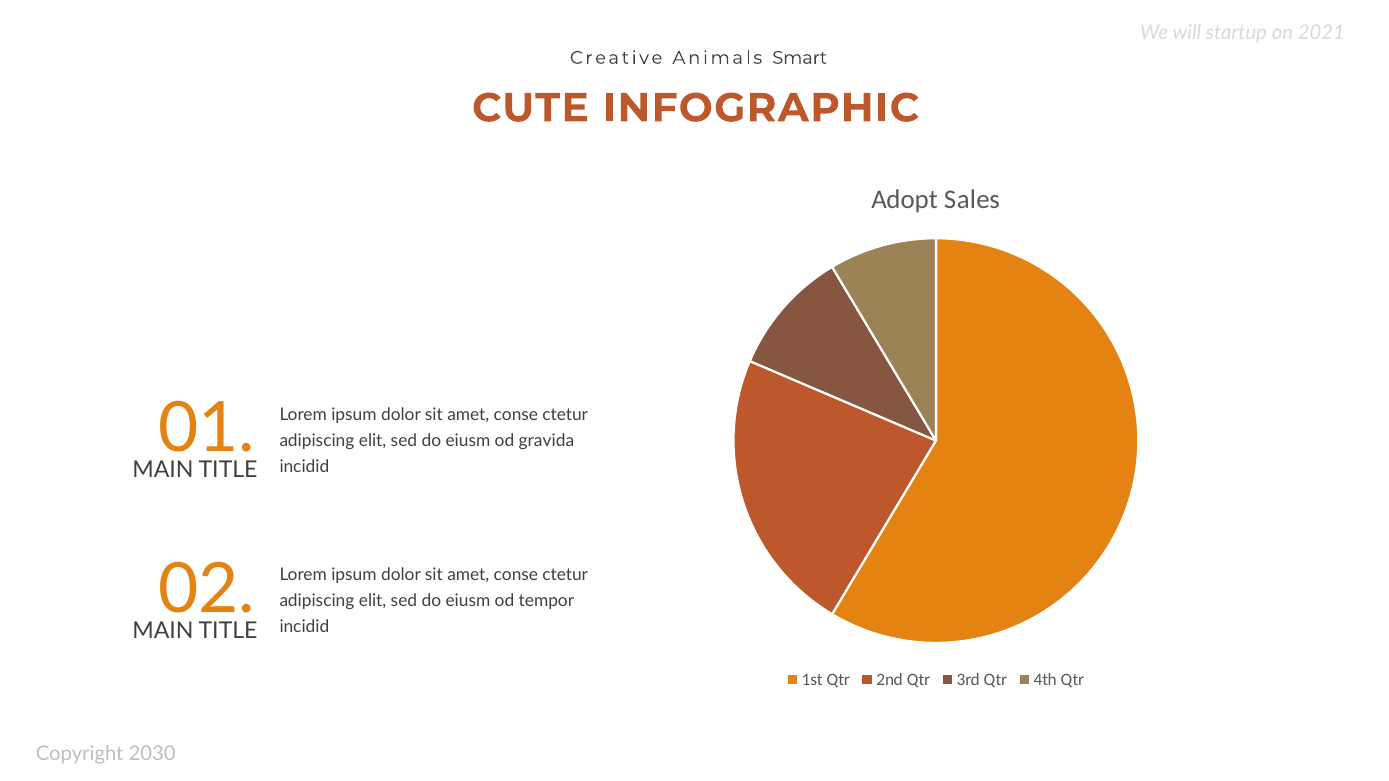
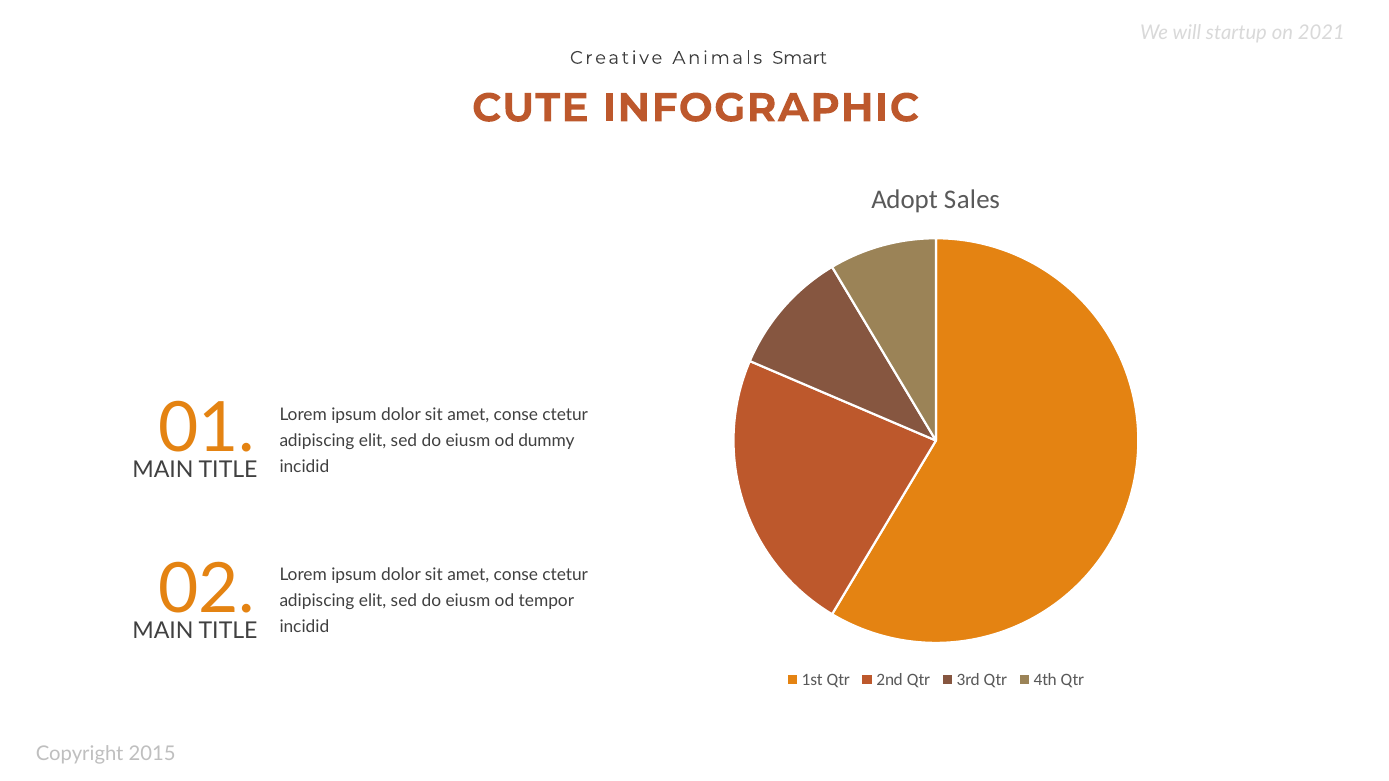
gravida: gravida -> dummy
2030: 2030 -> 2015
